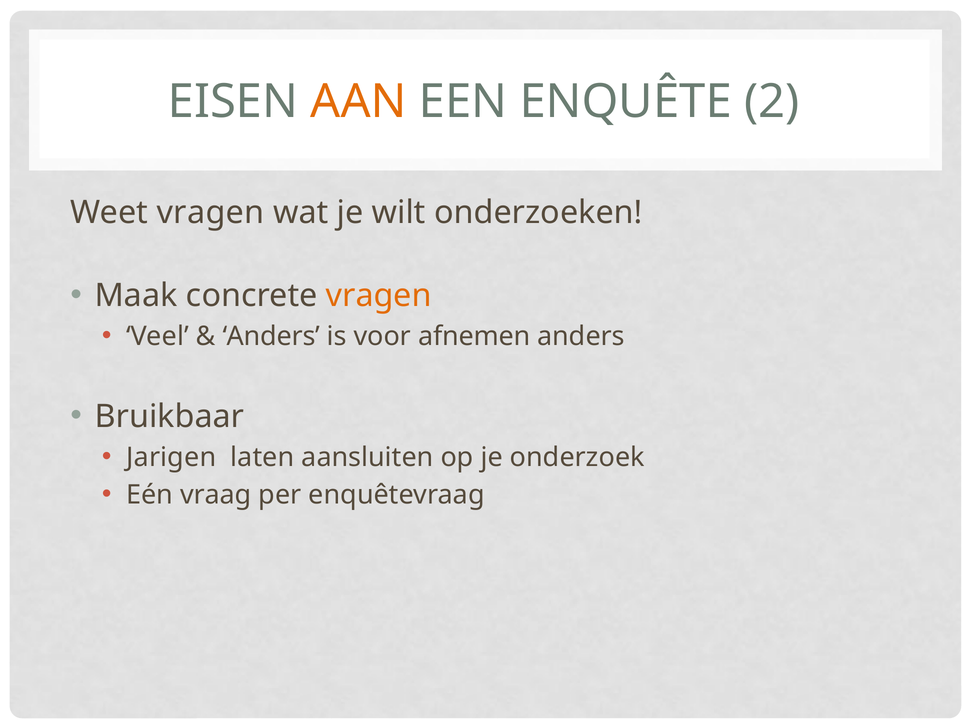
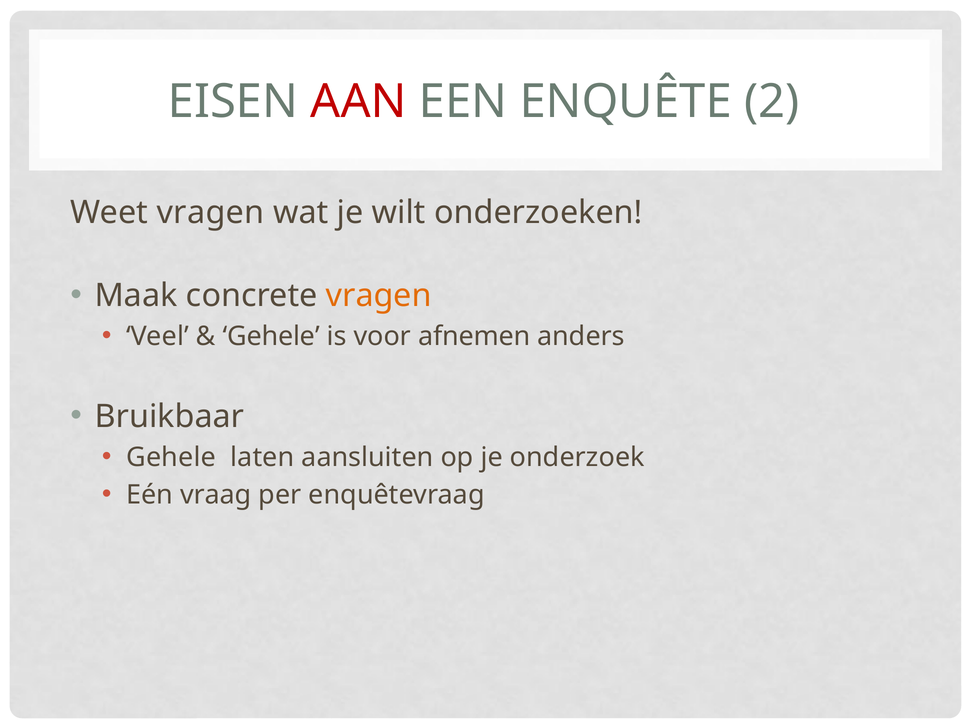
AAN colour: orange -> red
Anders at (271, 336): Anders -> Gehele
Jarigen at (171, 457): Jarigen -> Gehele
